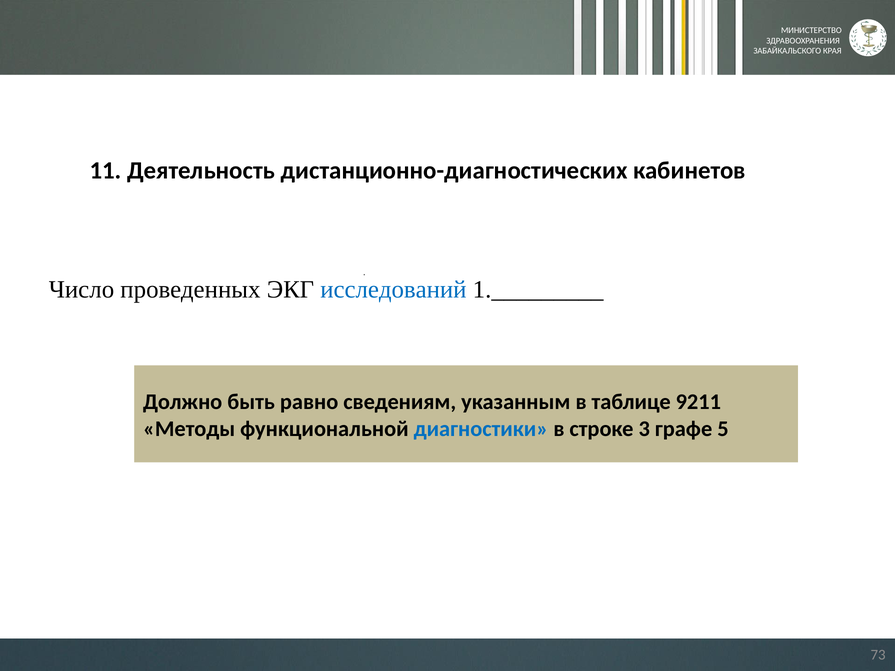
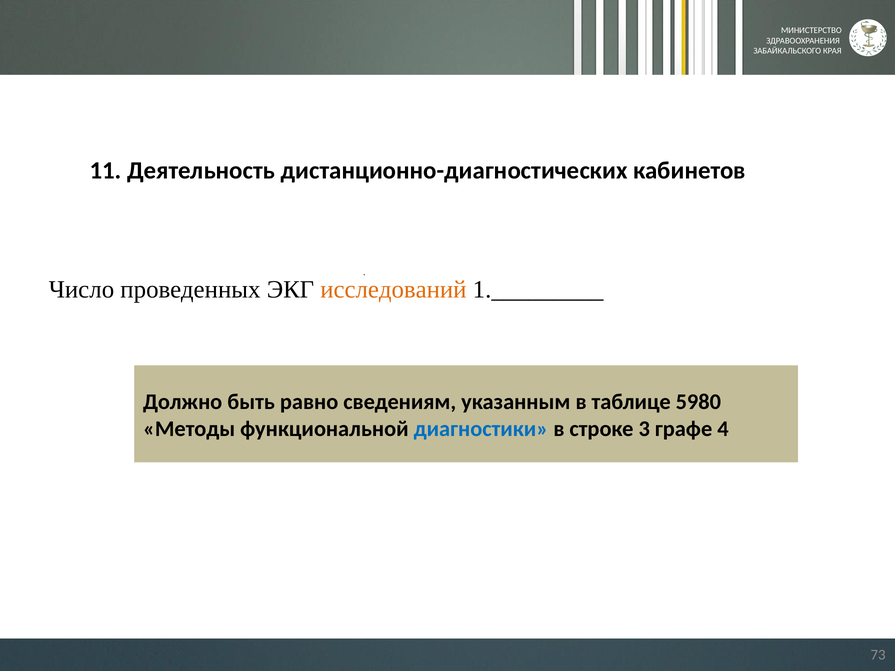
исследований colour: blue -> orange
9211: 9211 -> 5980
5: 5 -> 4
